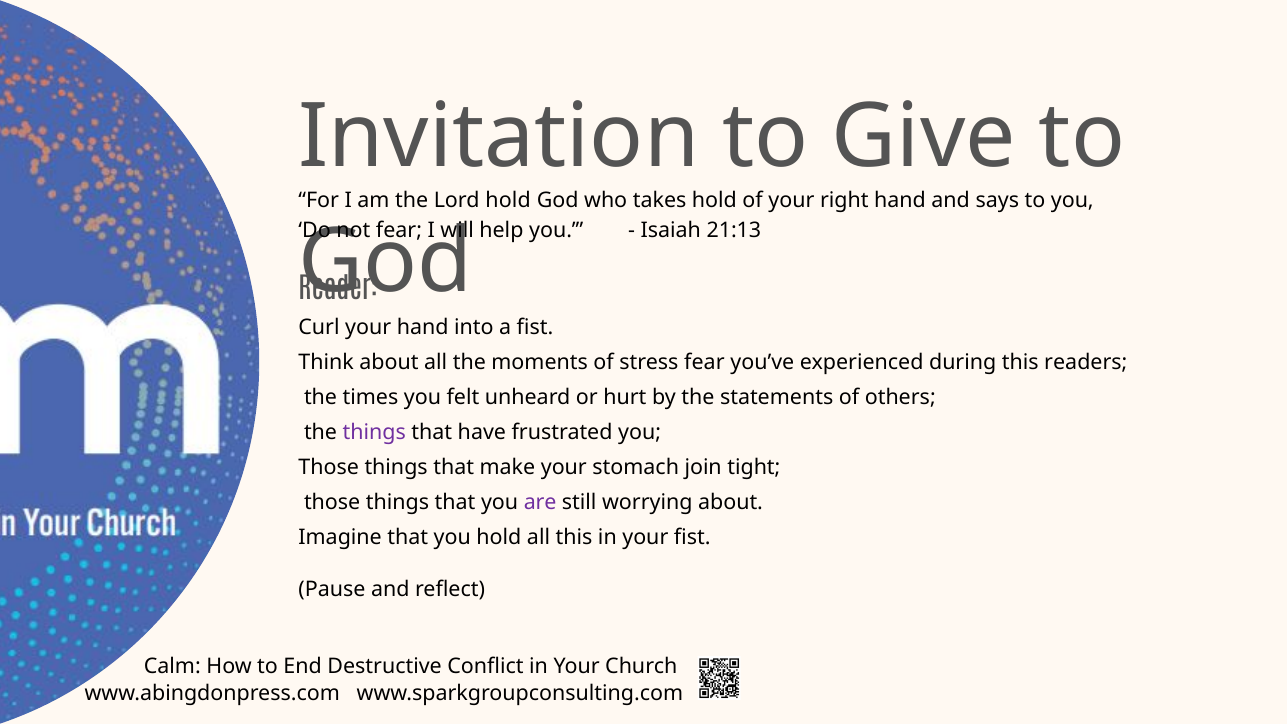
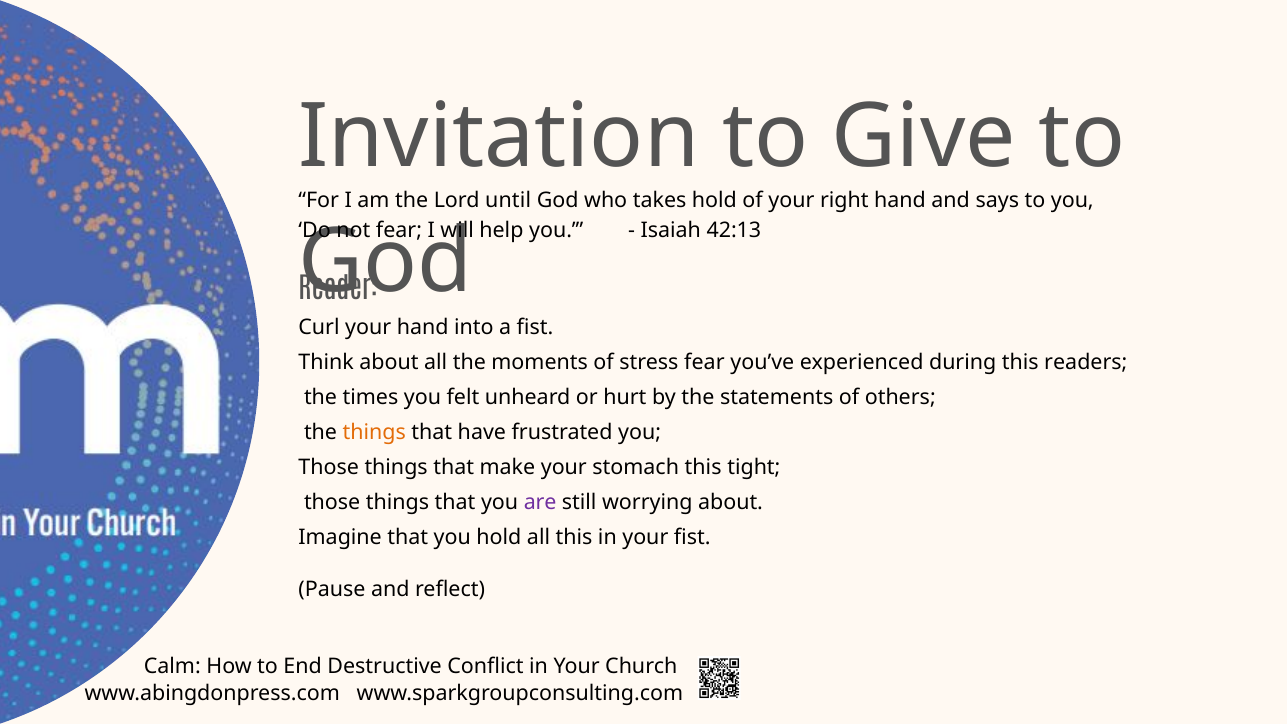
Lord hold: hold -> until
21:13: 21:13 -> 42:13
things at (374, 432) colour: purple -> orange
stomach join: join -> this
